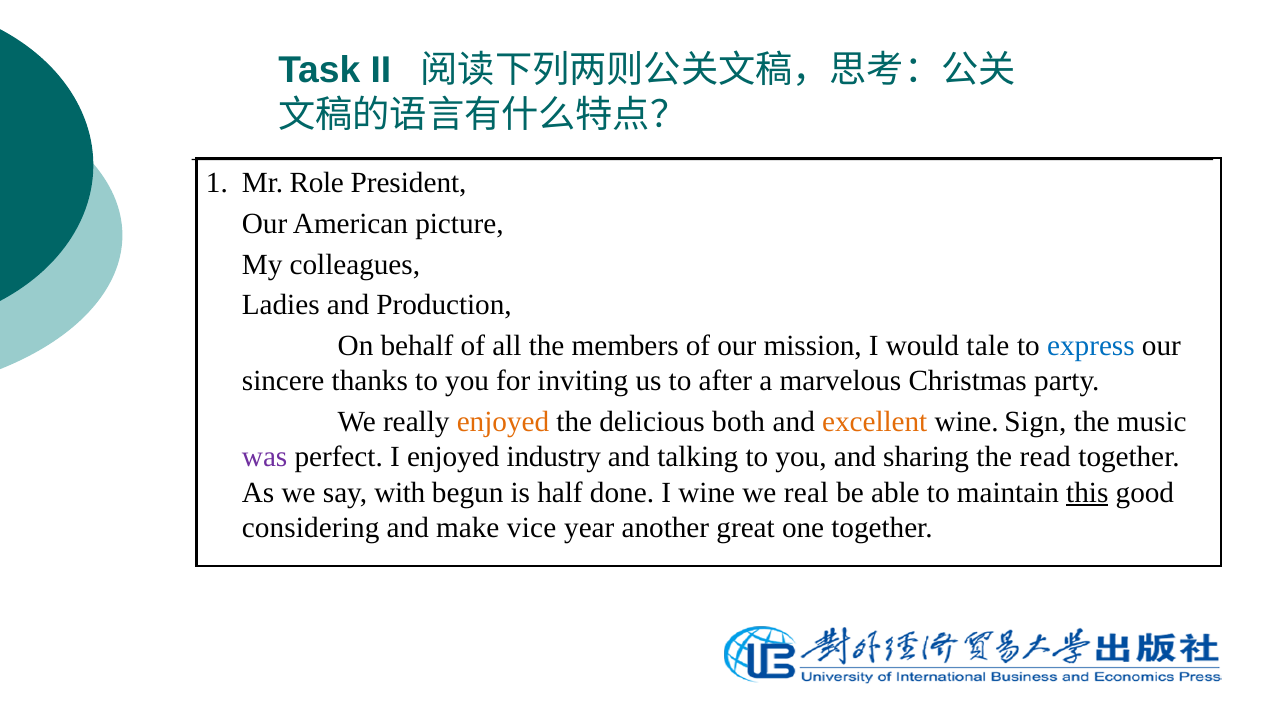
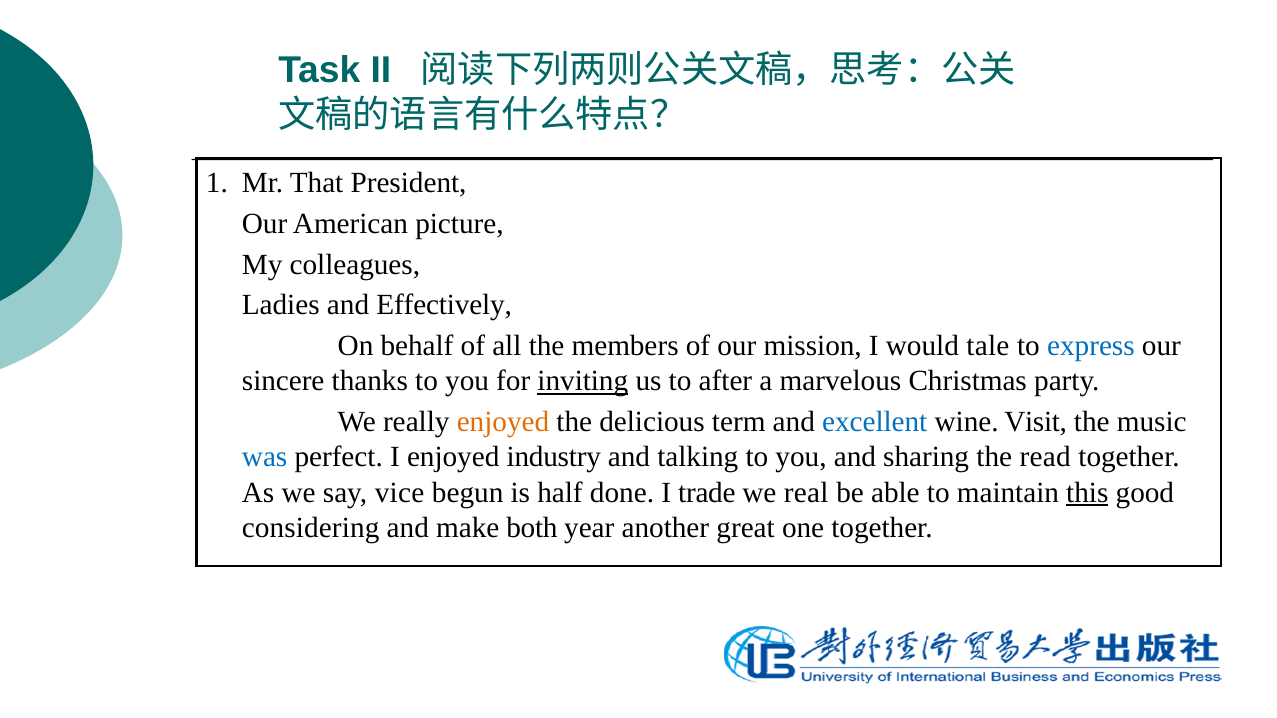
Role: Role -> That
Production: Production -> Effectively
inviting underline: none -> present
both: both -> term
excellent colour: orange -> blue
Sign: Sign -> Visit
was colour: purple -> blue
with: with -> vice
I wine: wine -> trade
vice: vice -> both
